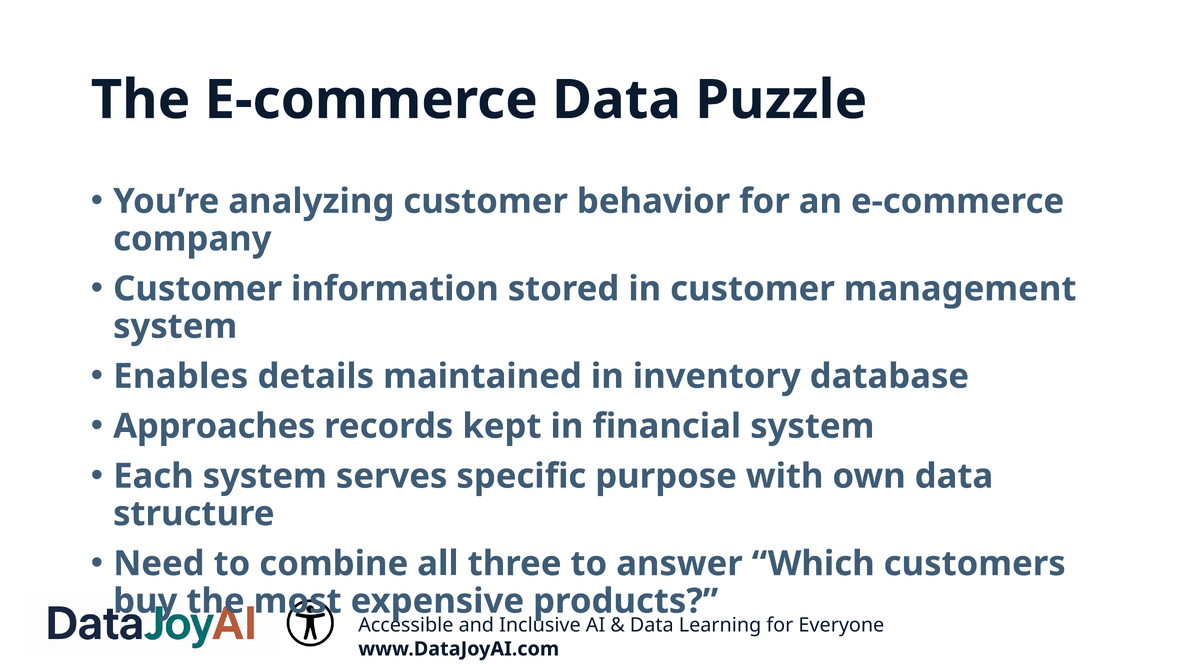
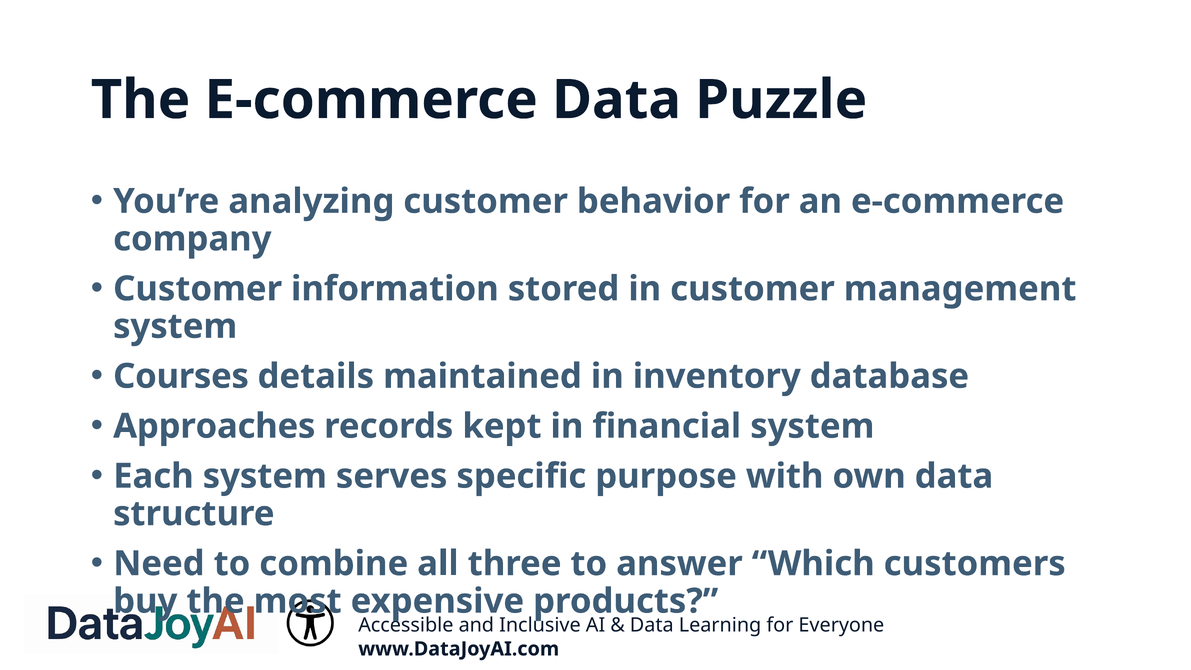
Enables: Enables -> Courses
